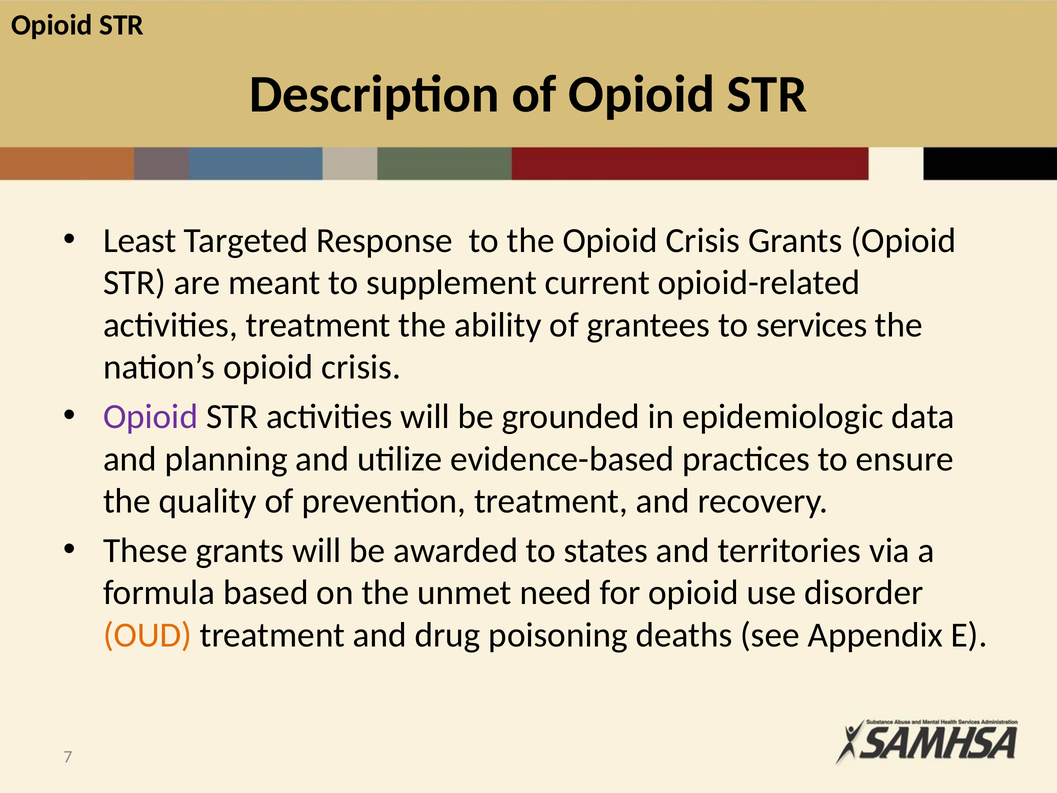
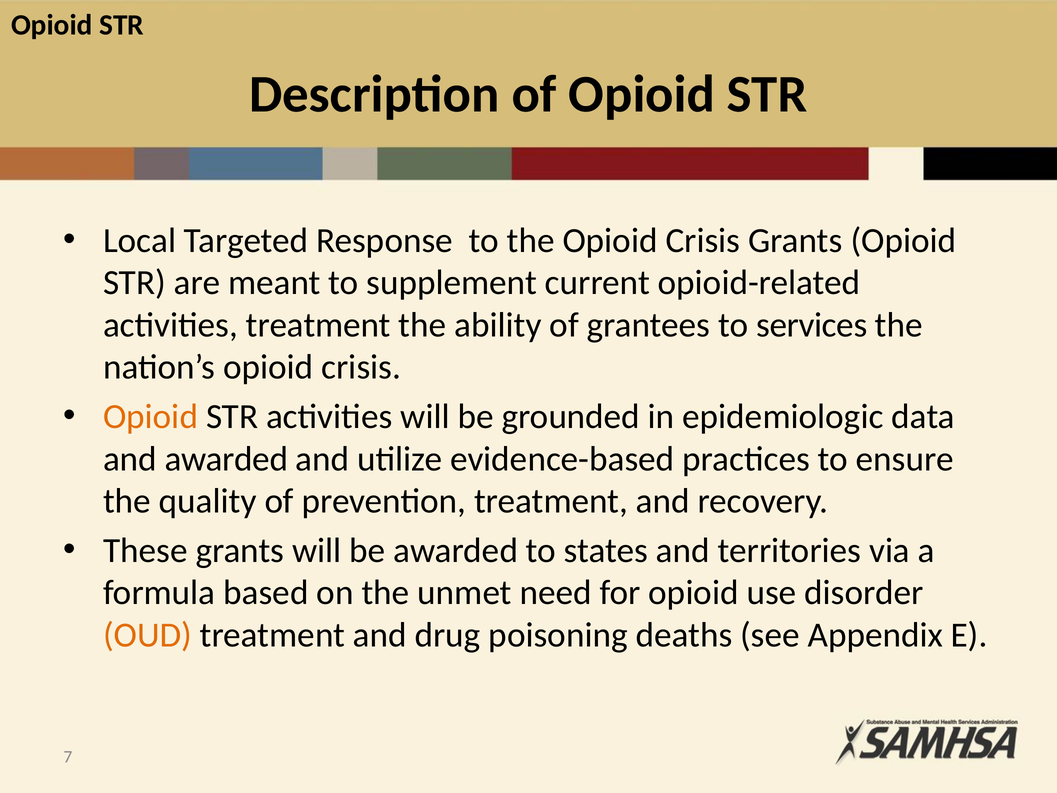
Least: Least -> Local
Opioid at (151, 416) colour: purple -> orange
and planning: planning -> awarded
